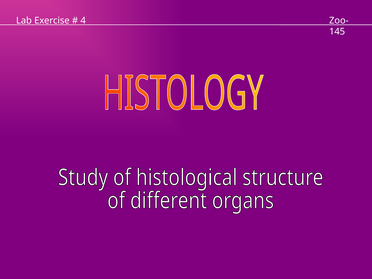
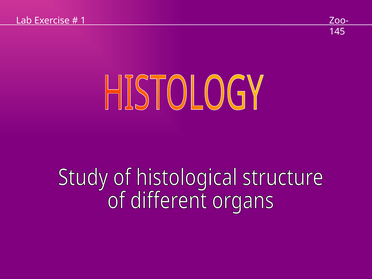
4: 4 -> 1
